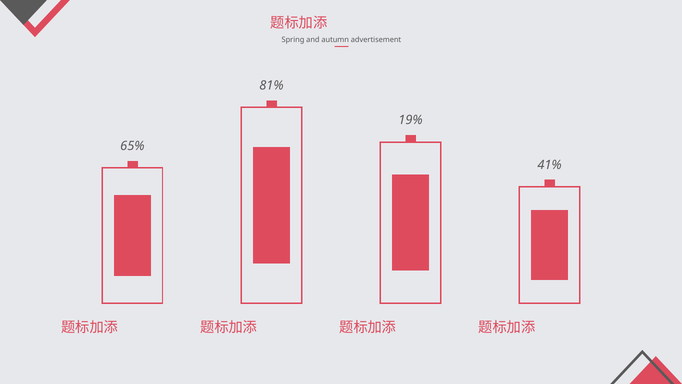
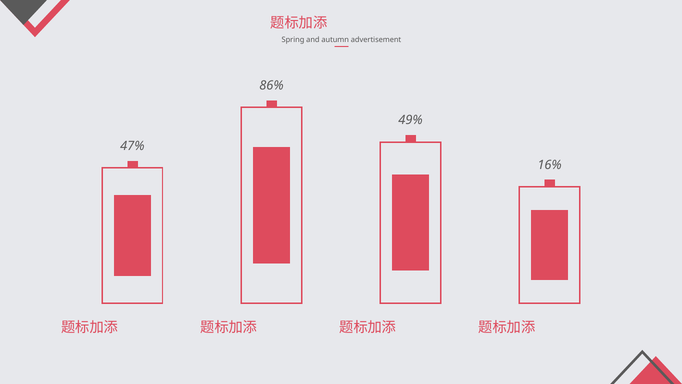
81%: 81% -> 86%
19%: 19% -> 49%
65%: 65% -> 47%
41%: 41% -> 16%
